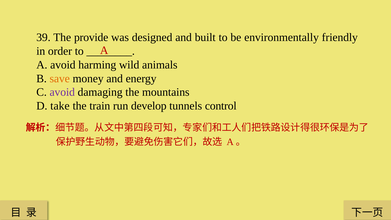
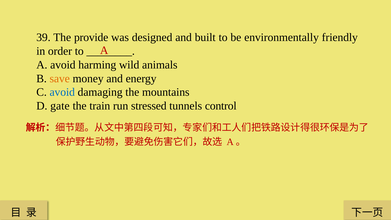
avoid at (62, 92) colour: purple -> blue
take: take -> gate
develop: develop -> stressed
